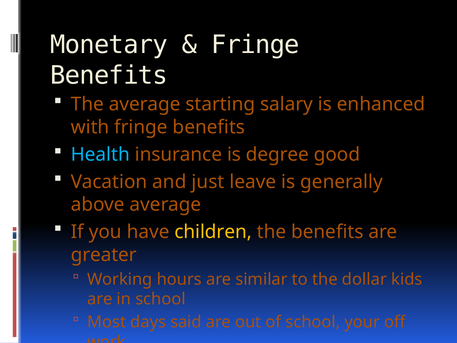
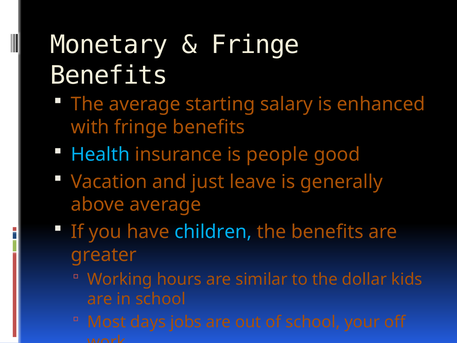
degree: degree -> people
children colour: yellow -> light blue
said: said -> jobs
